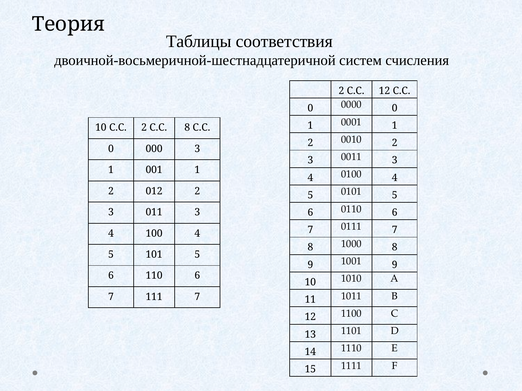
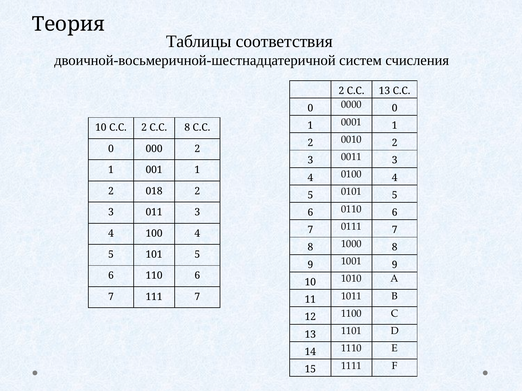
С.С 12: 12 -> 13
000 3: 3 -> 2
012: 012 -> 018
